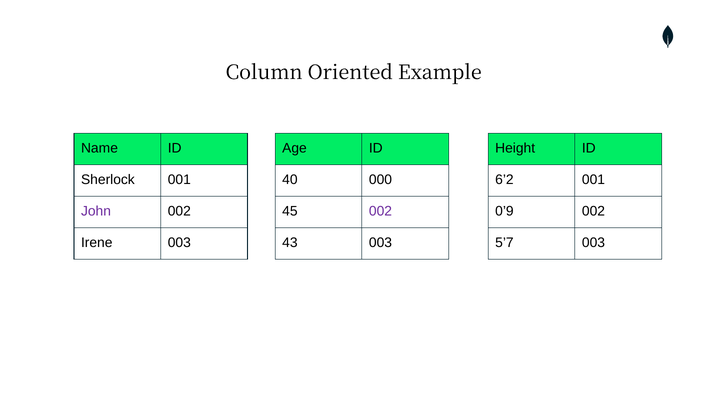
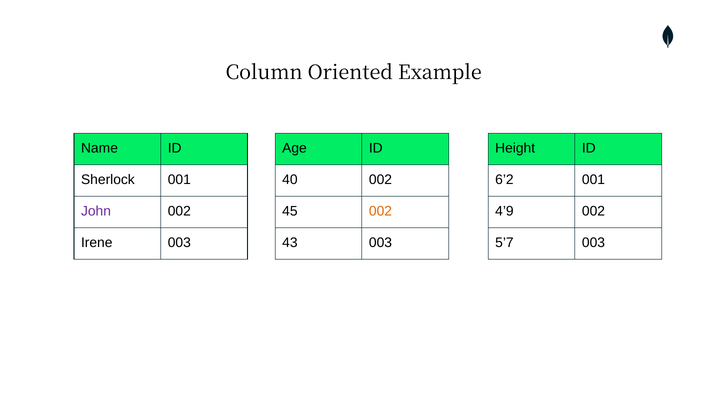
40 000: 000 -> 002
002 at (380, 211) colour: purple -> orange
0’9: 0’9 -> 4’9
